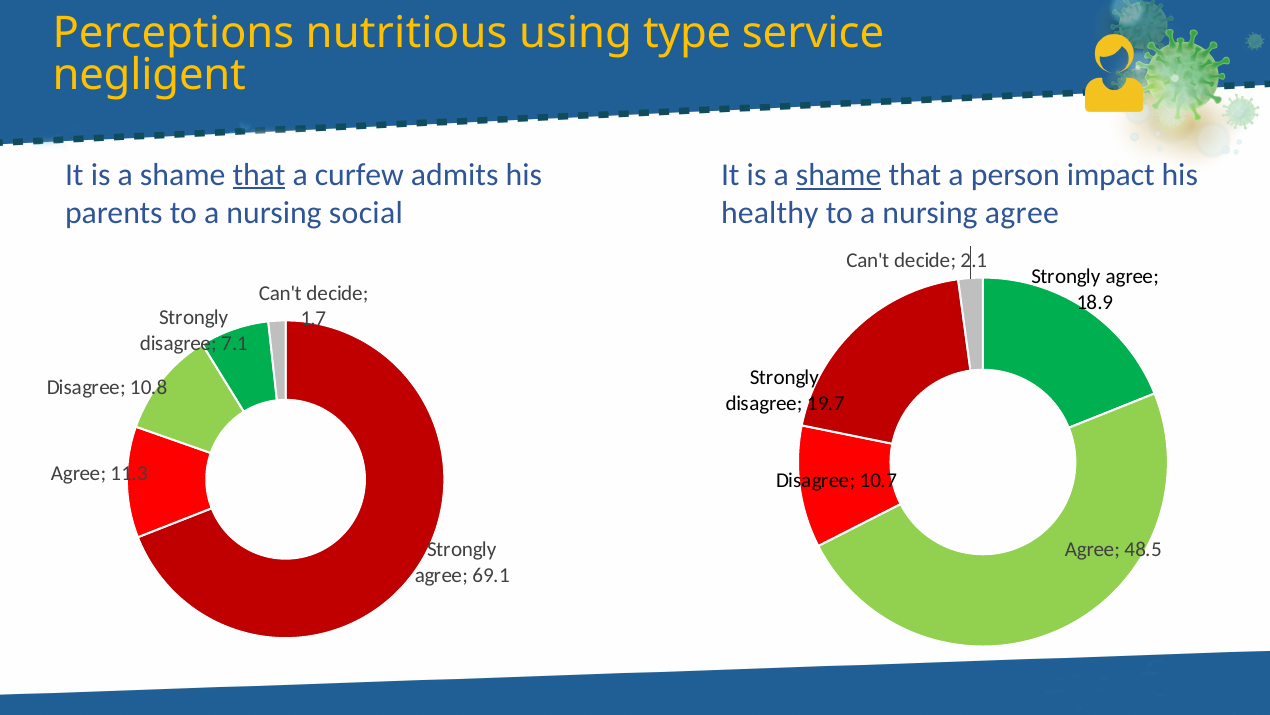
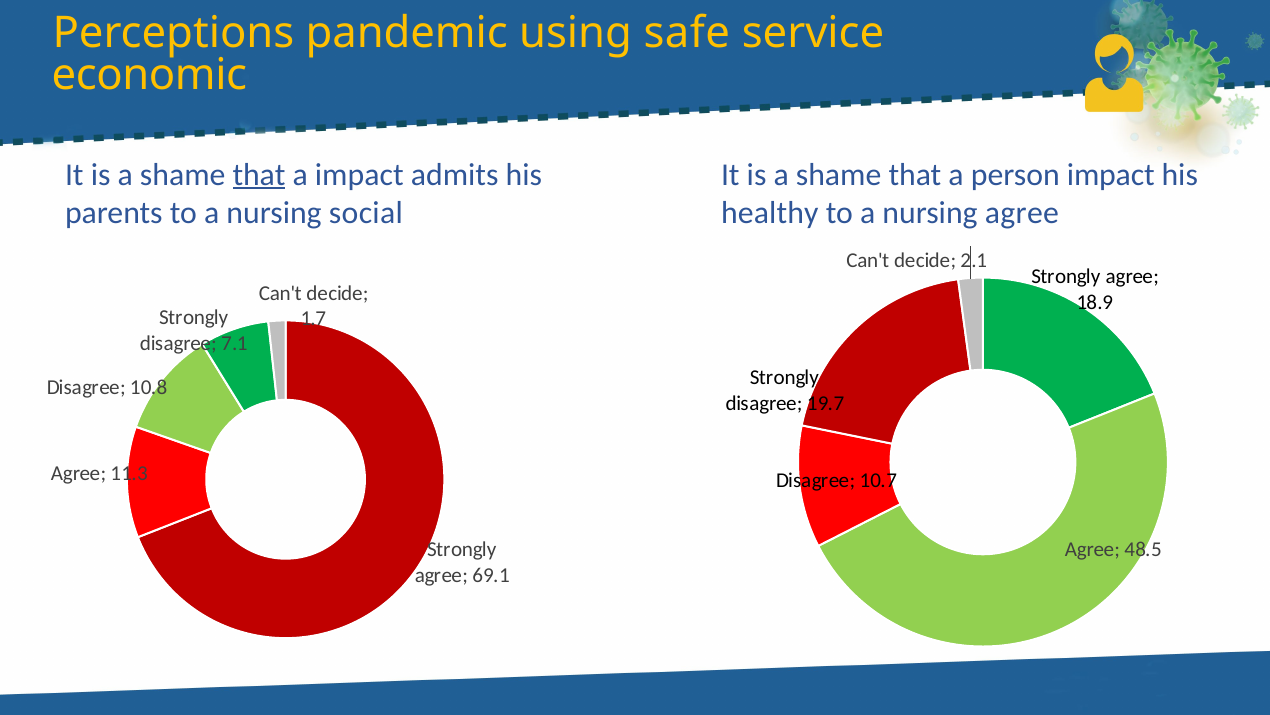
nutritious: nutritious -> pandemic
type: type -> safe
negligent: negligent -> economic
a curfew: curfew -> impact
shame at (839, 175) underline: present -> none
